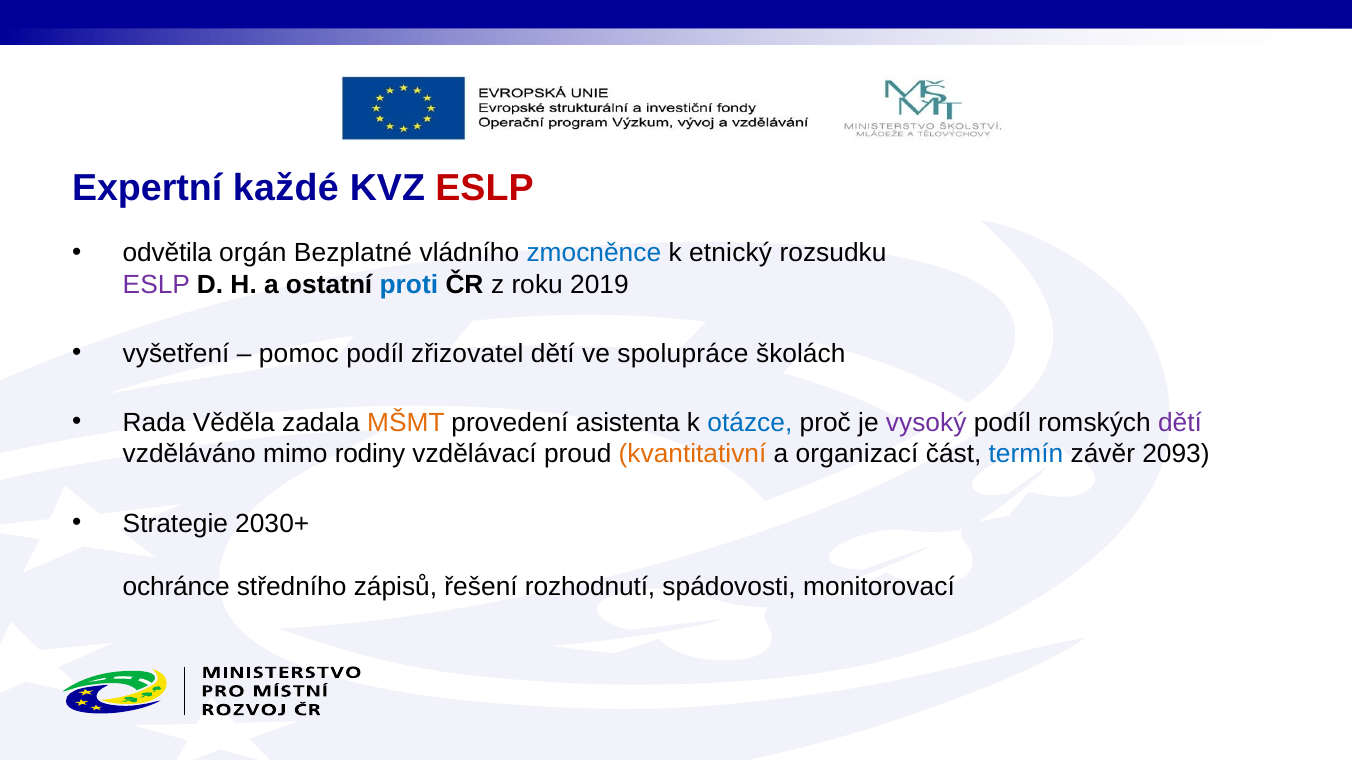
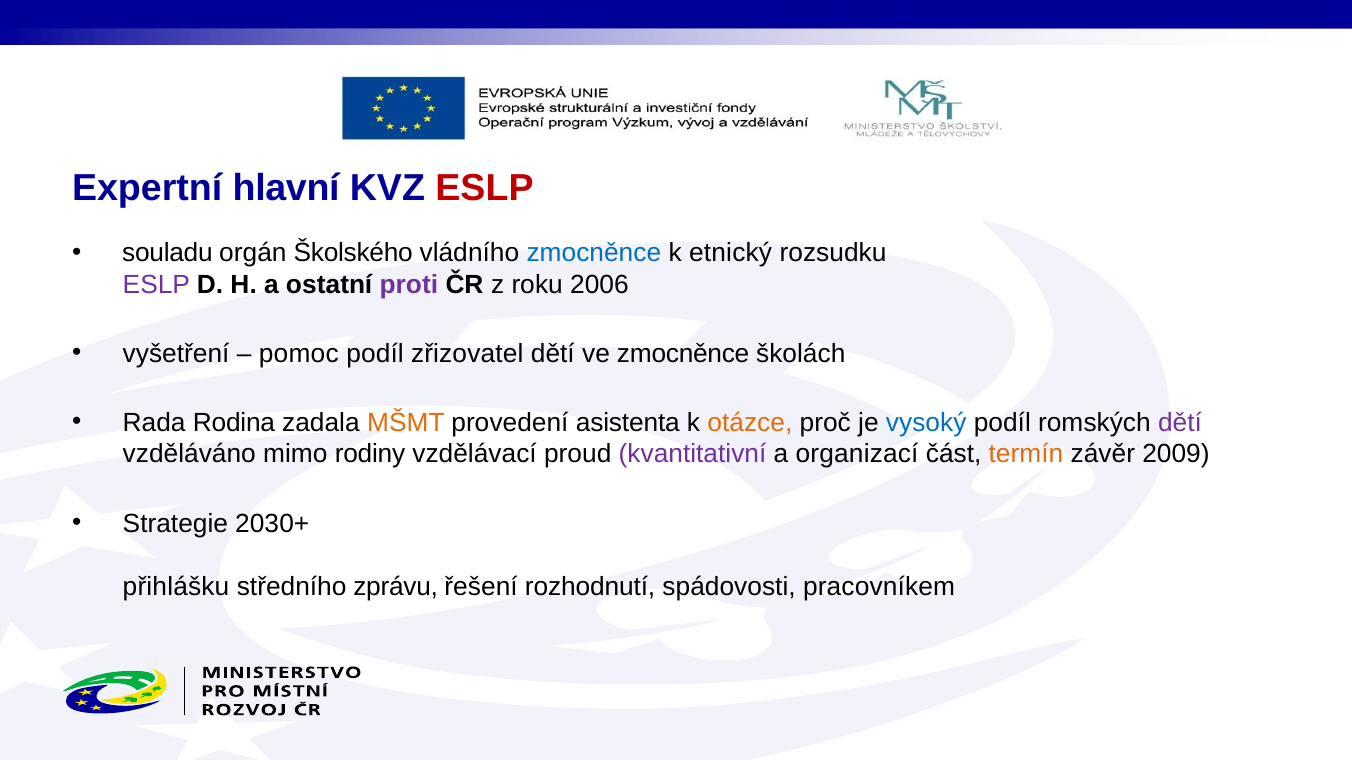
každé: každé -> hlavní
odvětila: odvětila -> souladu
Bezplatné: Bezplatné -> Školského
proti colour: blue -> purple
2019: 2019 -> 2006
ve spolupráce: spolupráce -> zmocněnce
Věděla: Věděla -> Rodina
otázce colour: blue -> orange
vysoký colour: purple -> blue
kvantitativní colour: orange -> purple
termín colour: blue -> orange
2093: 2093 -> 2009
ochránce: ochránce -> přihlášku
zápisů: zápisů -> zprávu
monitorovací: monitorovací -> pracovníkem
